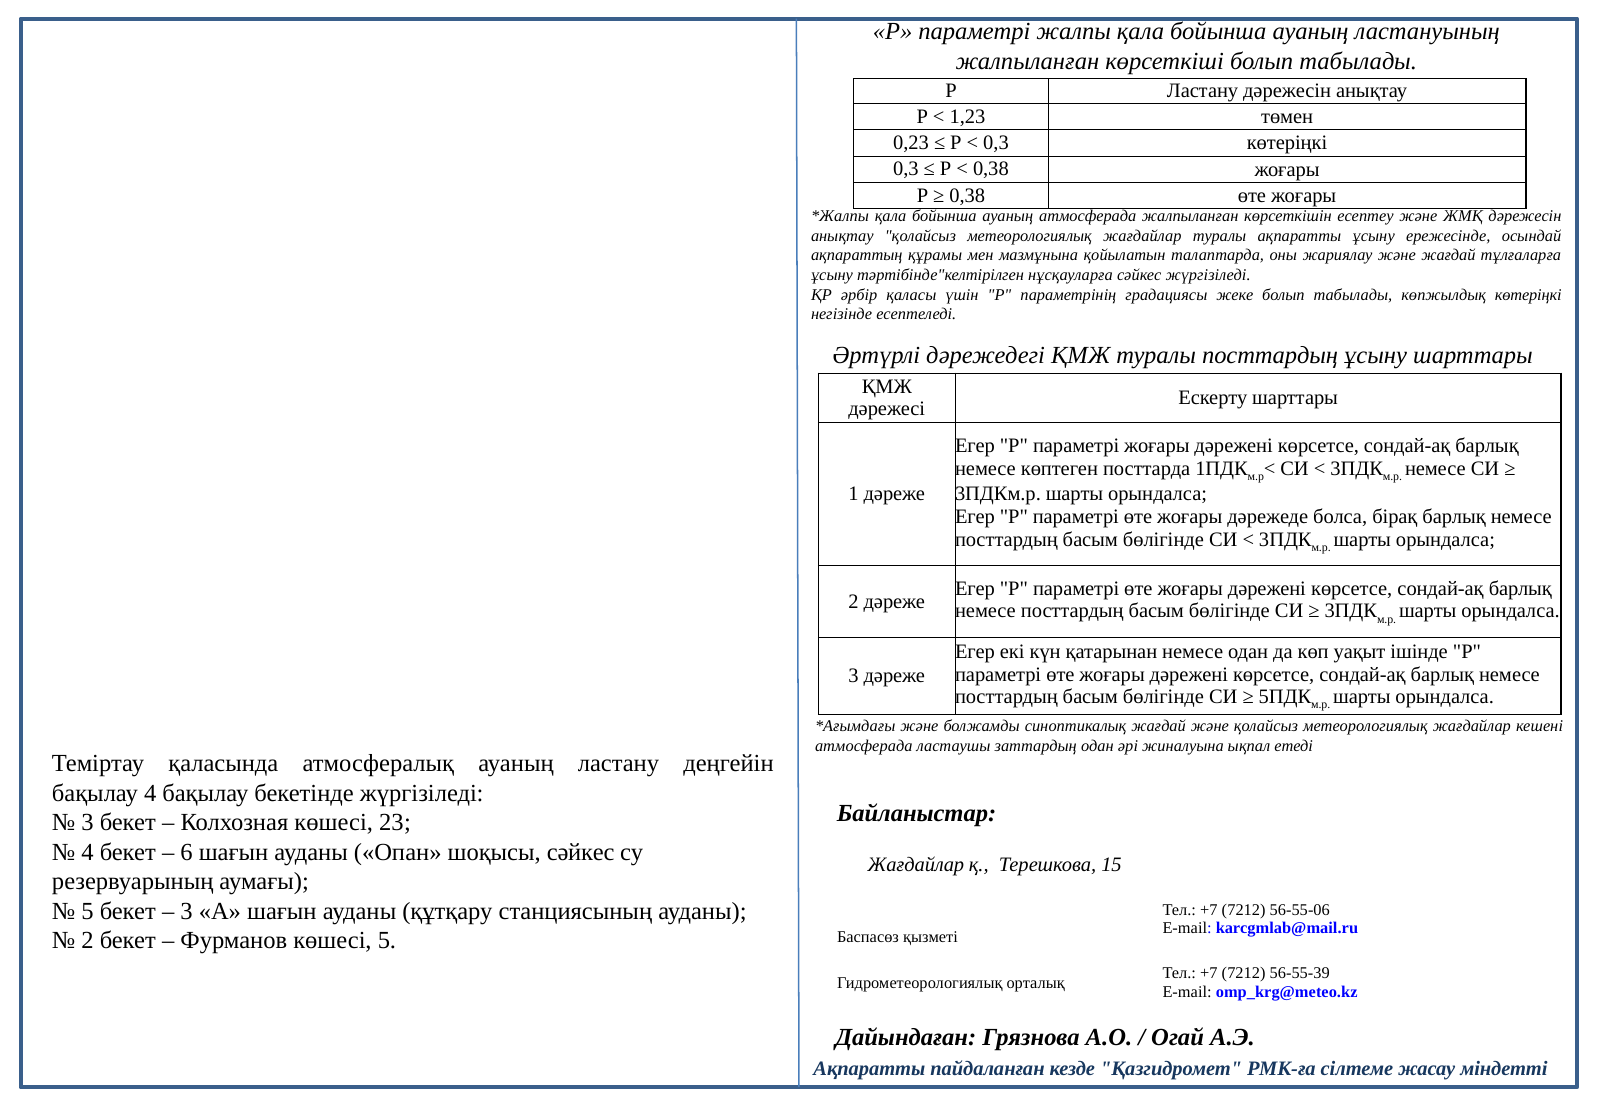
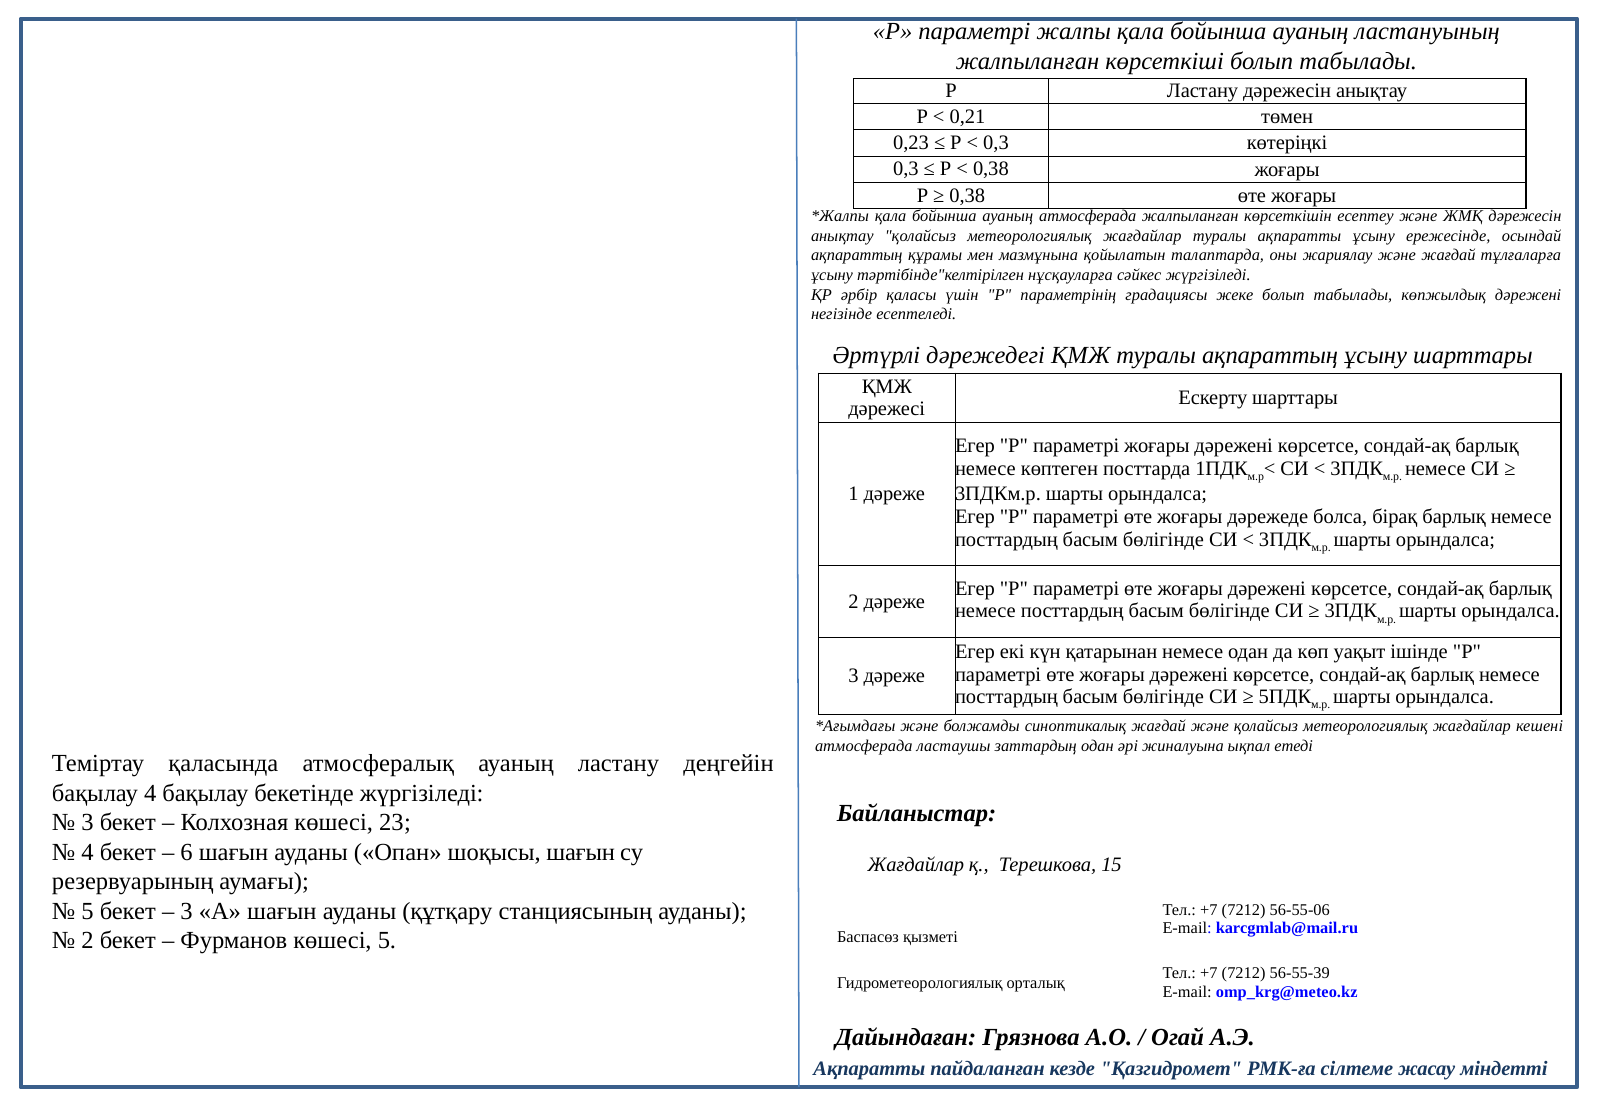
1,23: 1,23 -> 0,21
көпжылдық көтеріңкі: көтеріңкі -> дәрежені
туралы посттардың: посттардың -> ақпараттың
шоқысы сәйкес: сәйкес -> шағын
